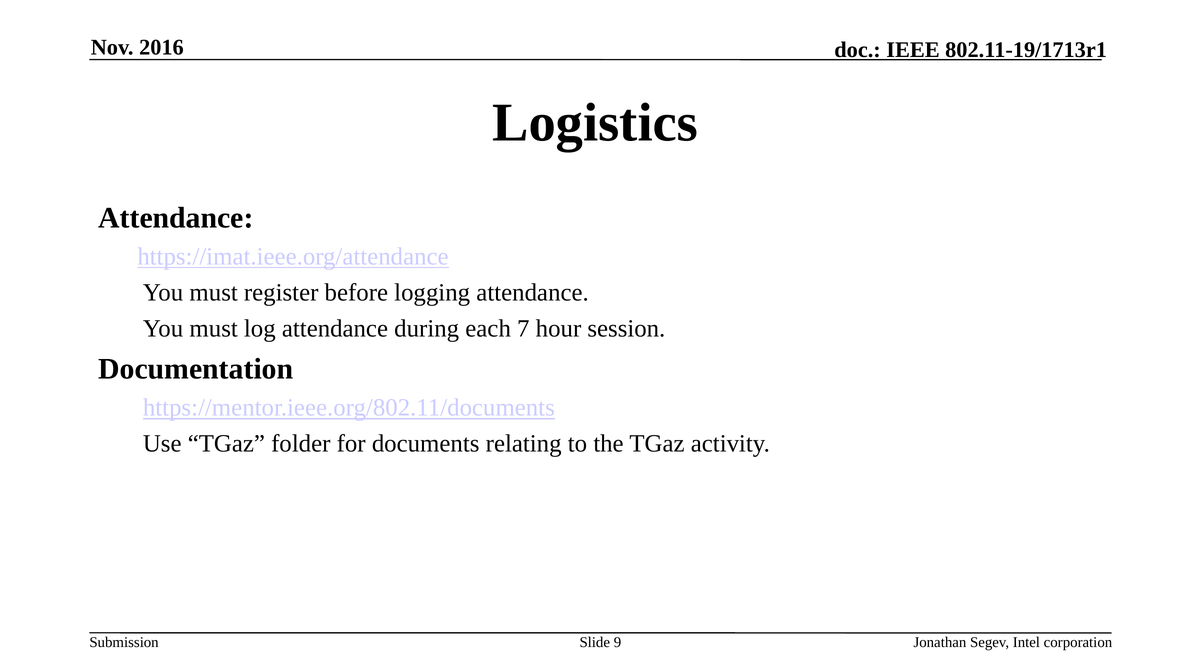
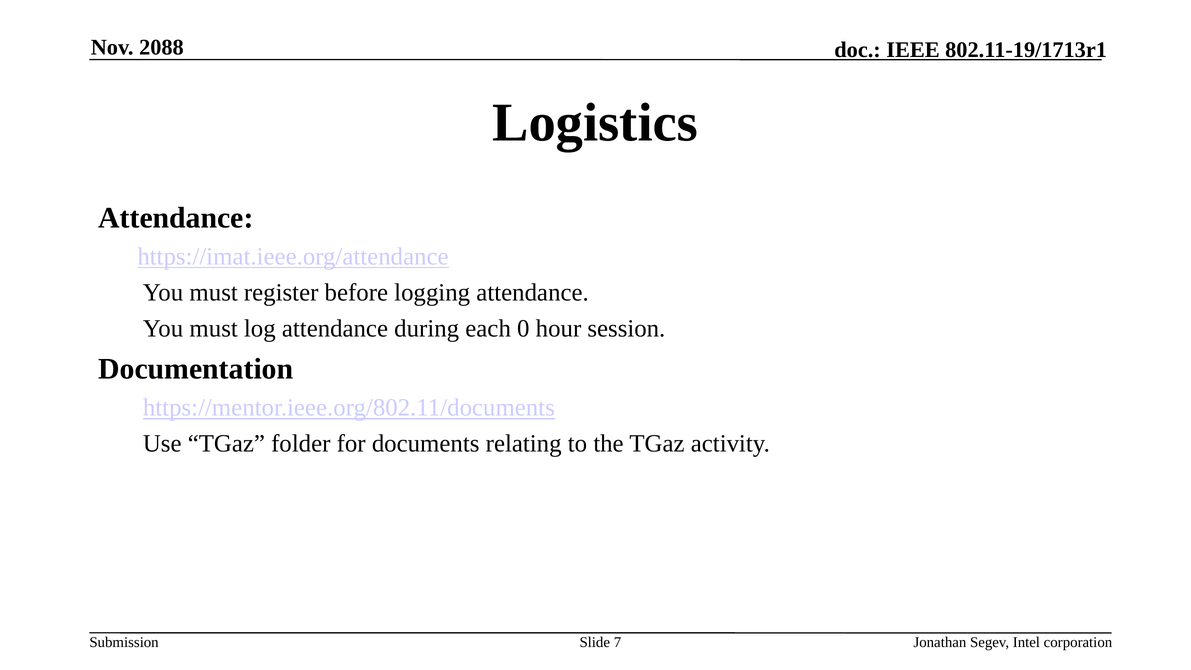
2016: 2016 -> 2088
7: 7 -> 0
9: 9 -> 7
